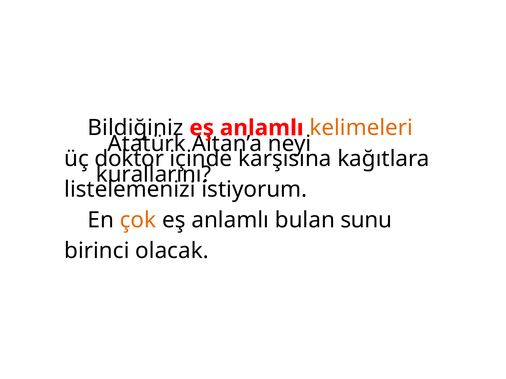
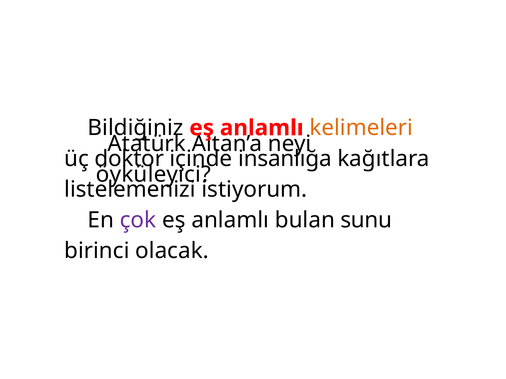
karşısına: karşısına -> insanlığa
kurallarını: kurallarını -> öyküleyici
çok colour: orange -> purple
